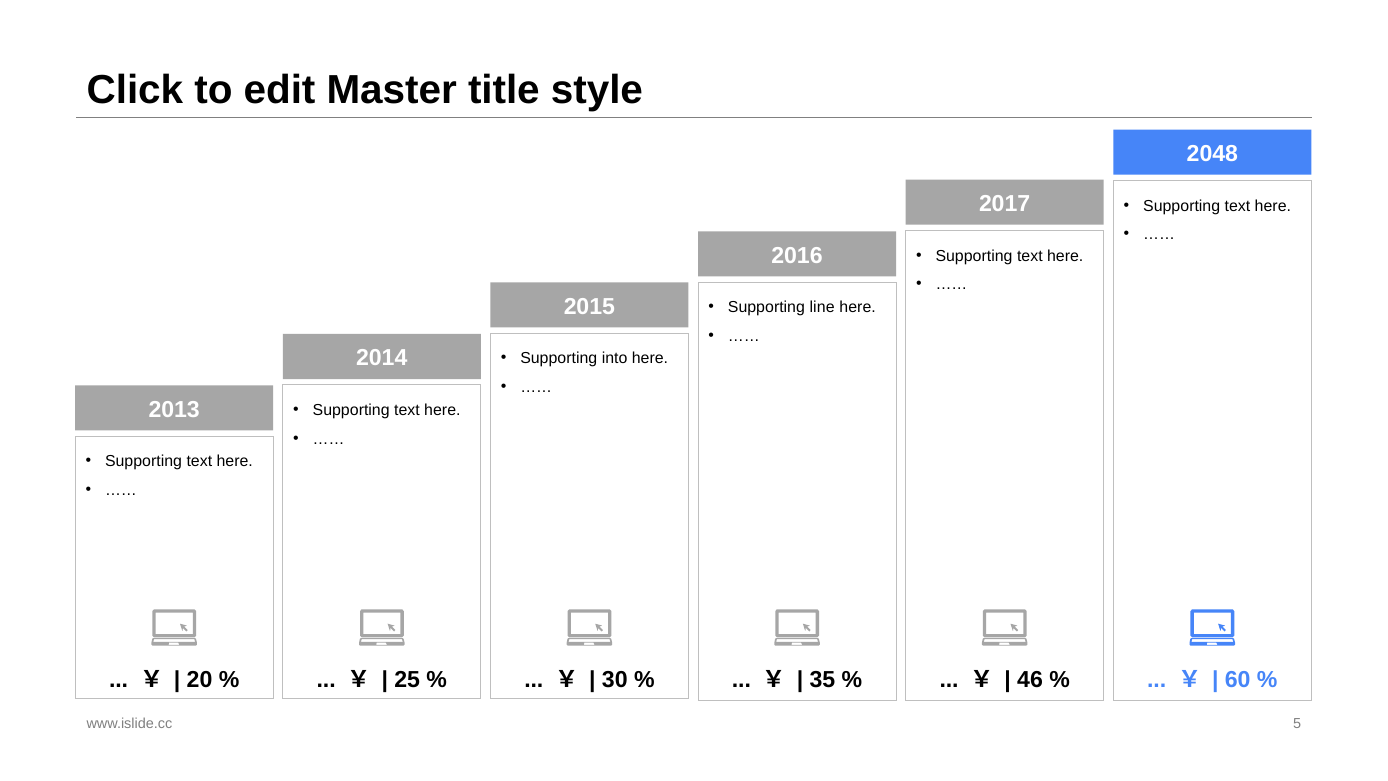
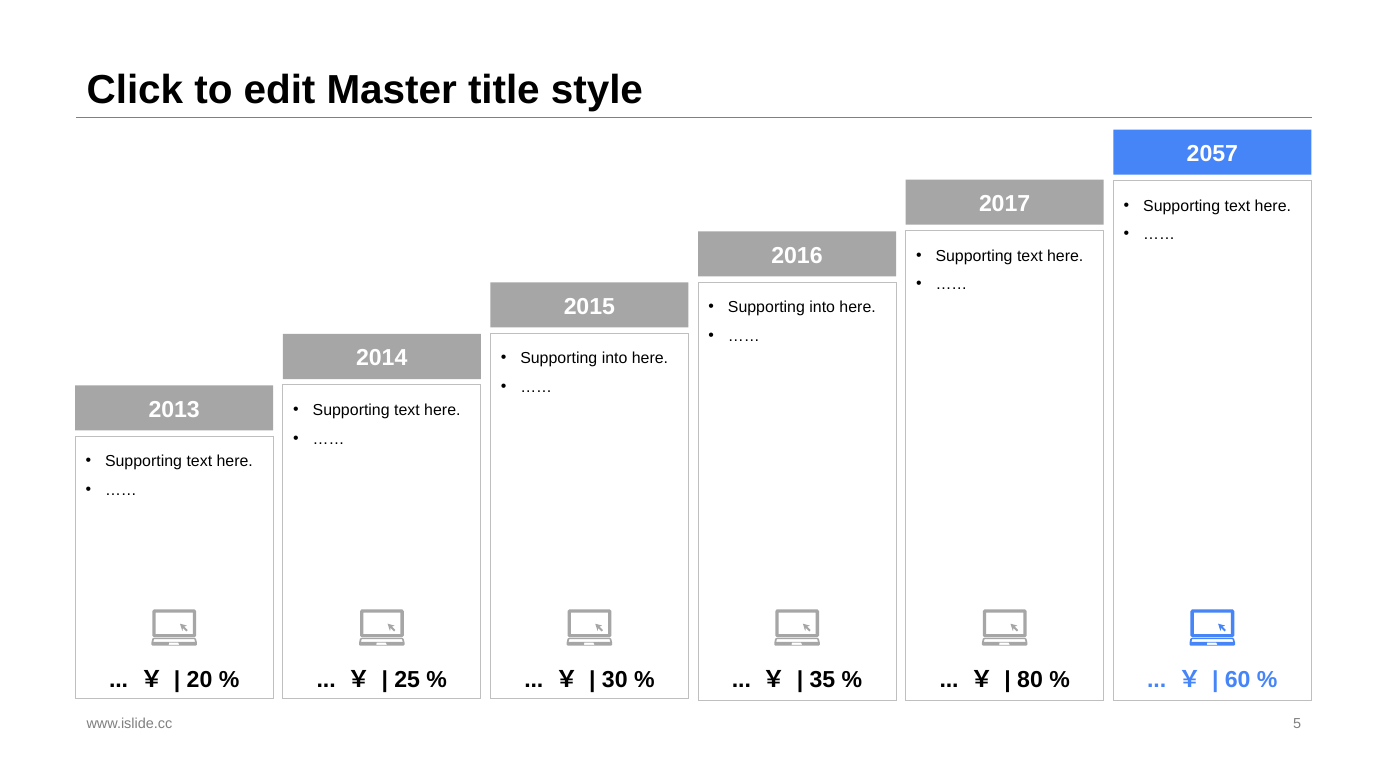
2048: 2048 -> 2057
line at (822, 308): line -> into
46: 46 -> 80
